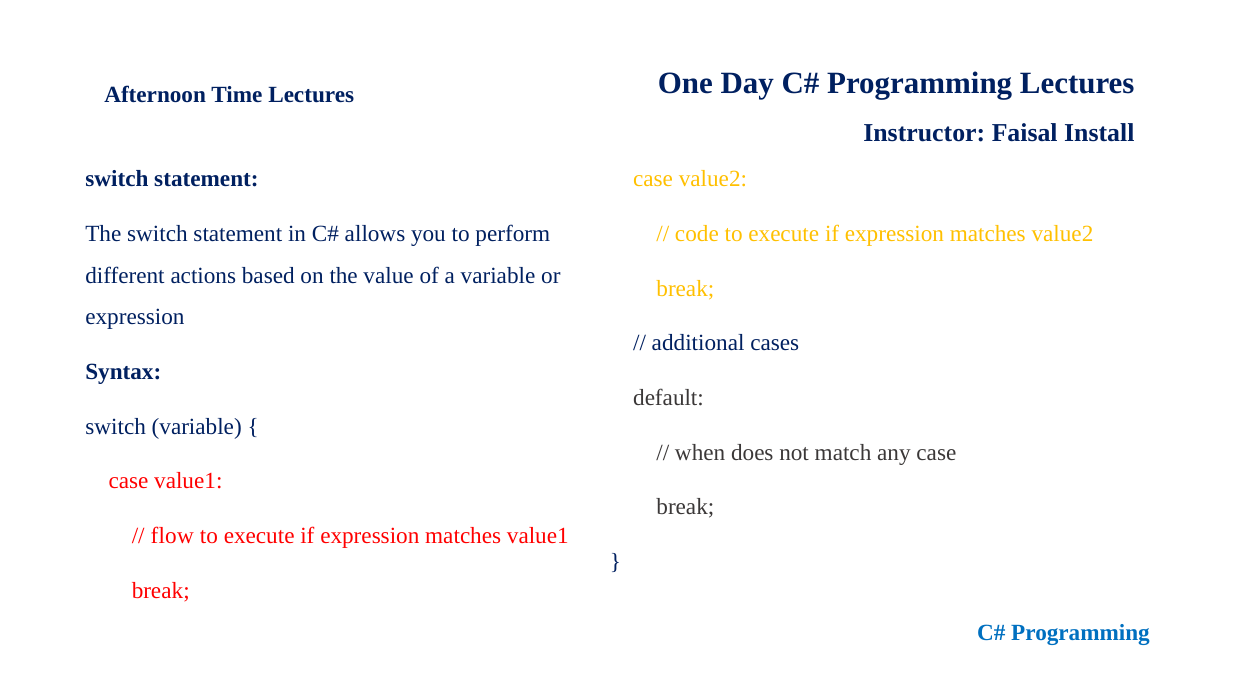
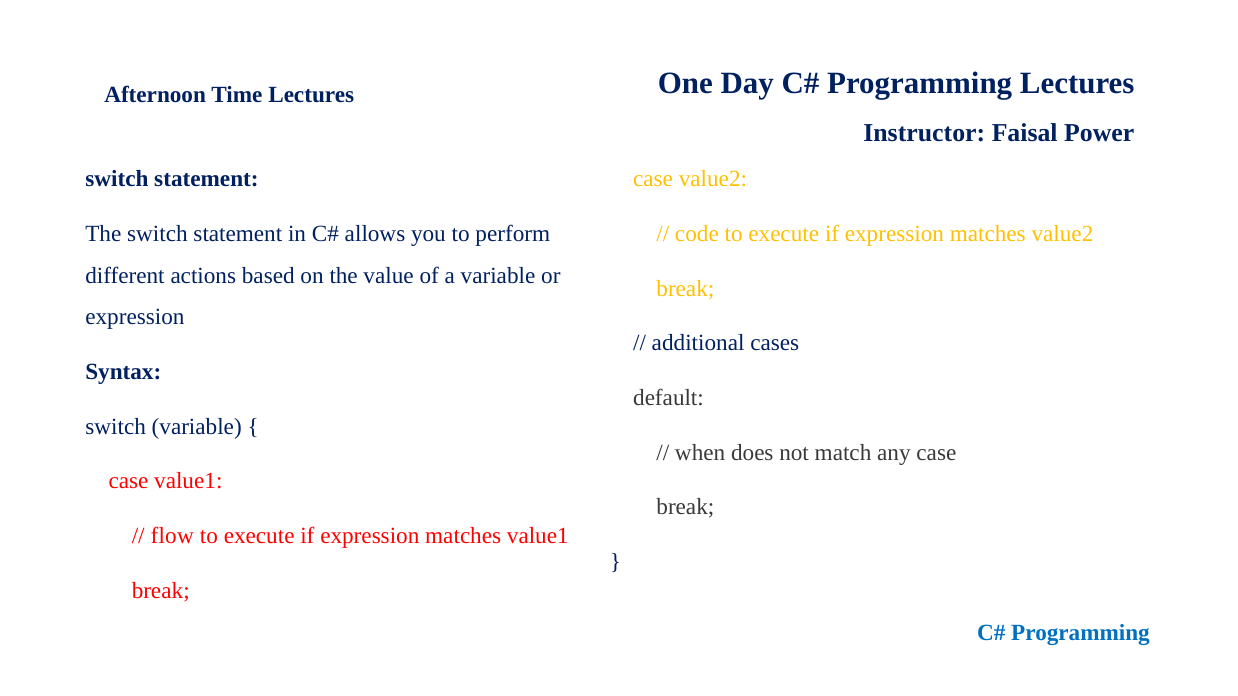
Install: Install -> Power
